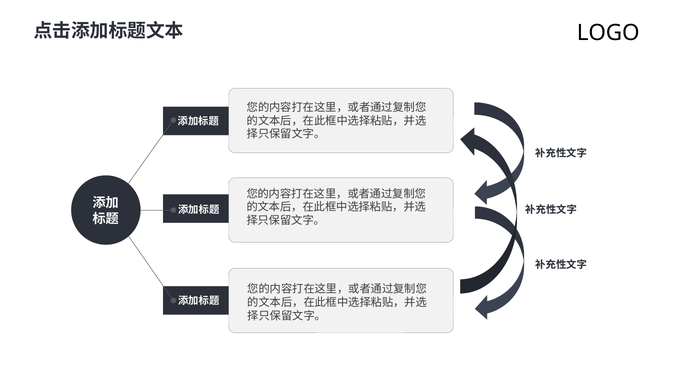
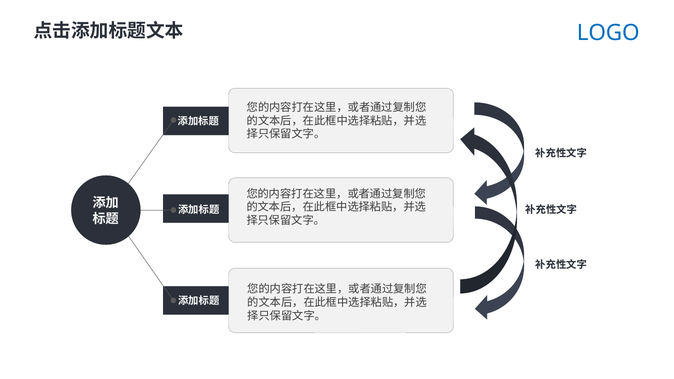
LOGO colour: black -> blue
